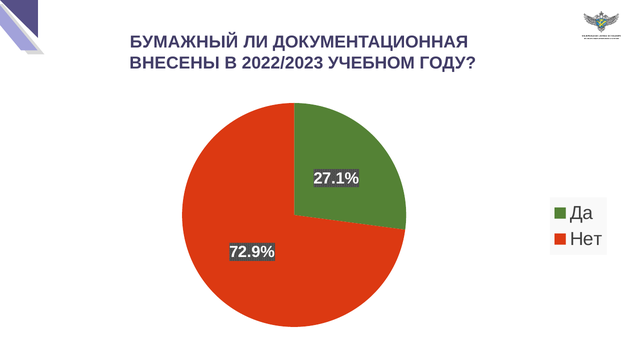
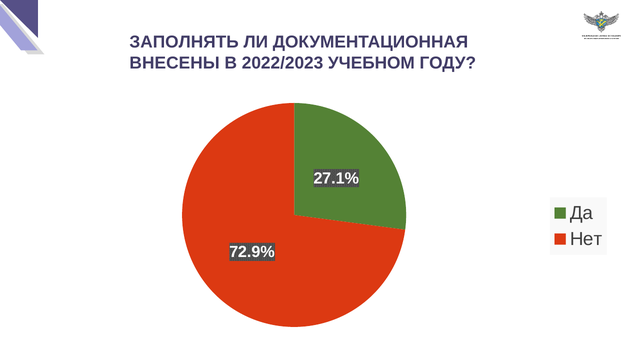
БУМАЖНЫЙ: БУМАЖНЫЙ -> ЗАПОЛНЯТЬ
